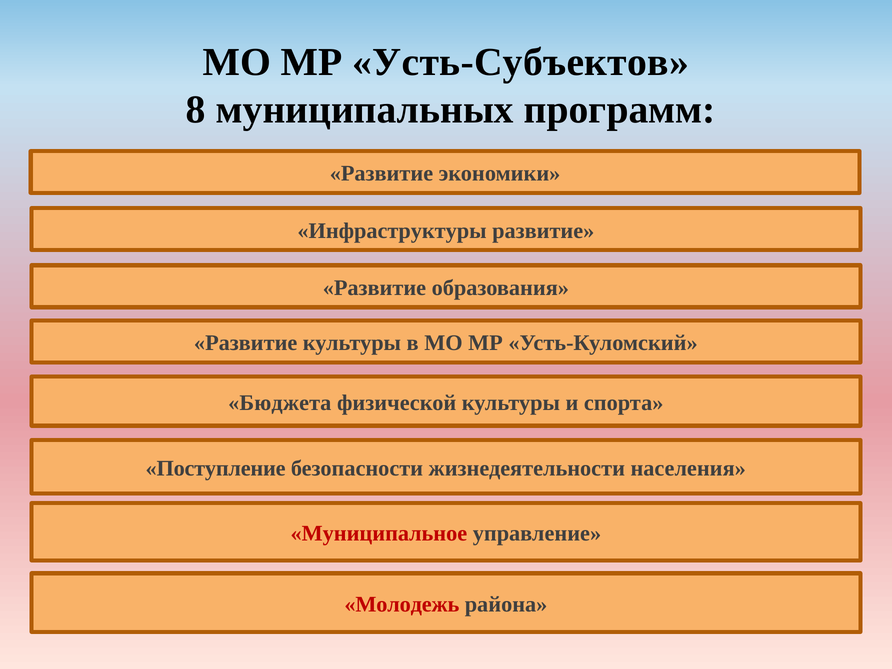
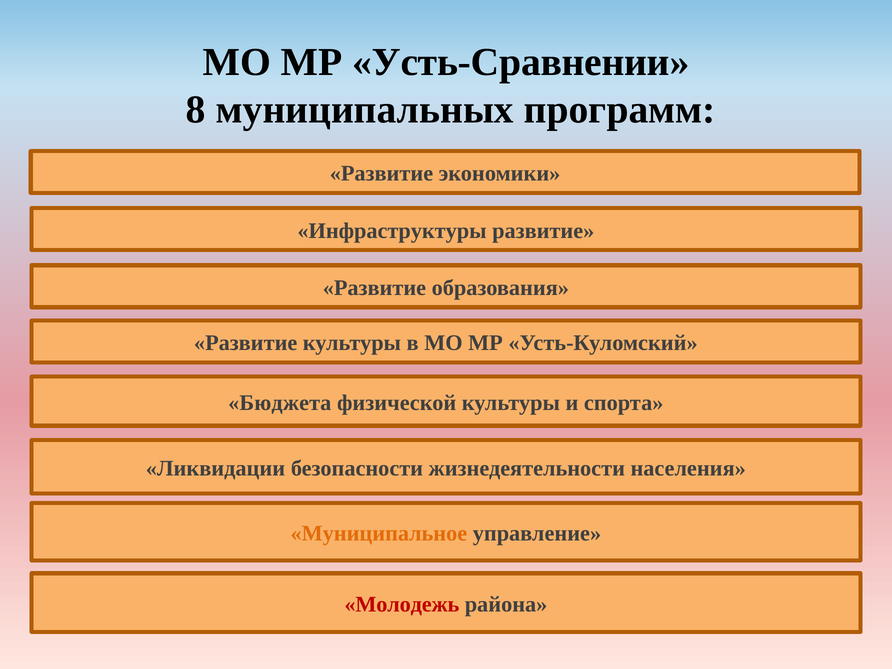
Усть-Субъектов: Усть-Субъектов -> Усть-Сравнении
Поступление: Поступление -> Ликвидации
Муниципальное colour: red -> orange
